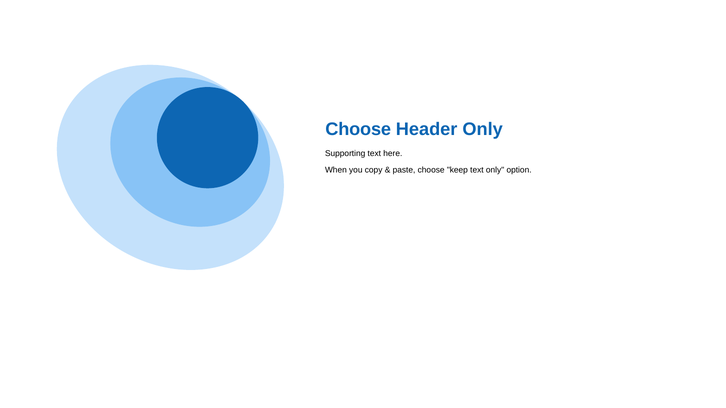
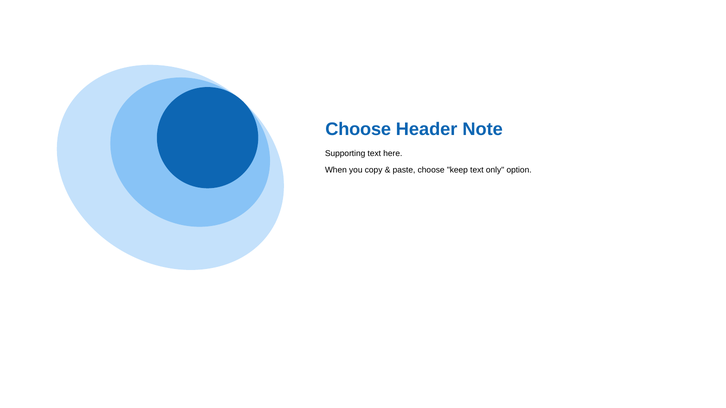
Header Only: Only -> Note
